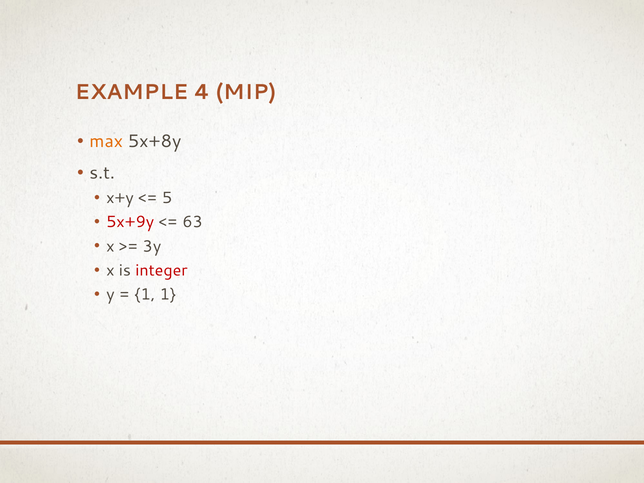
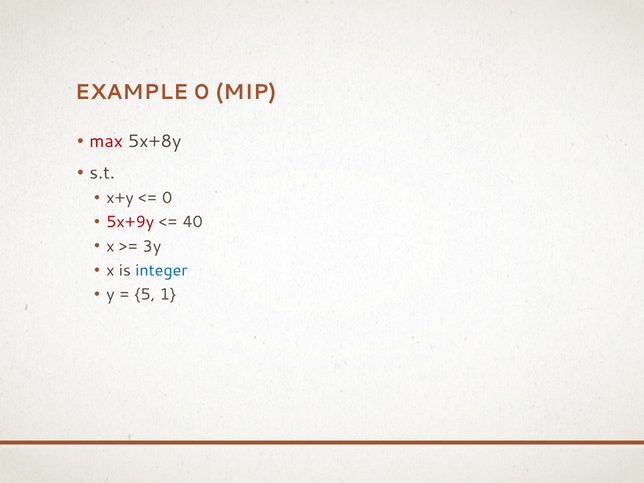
EXAMPLE 4: 4 -> 0
max colour: orange -> red
5 at (167, 198): 5 -> 0
63: 63 -> 40
integer colour: red -> blue
1 at (145, 295): 1 -> 5
